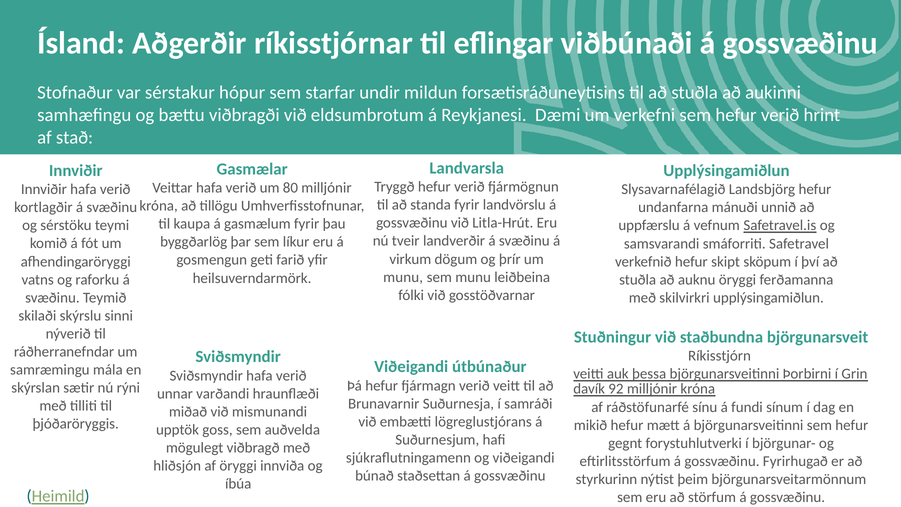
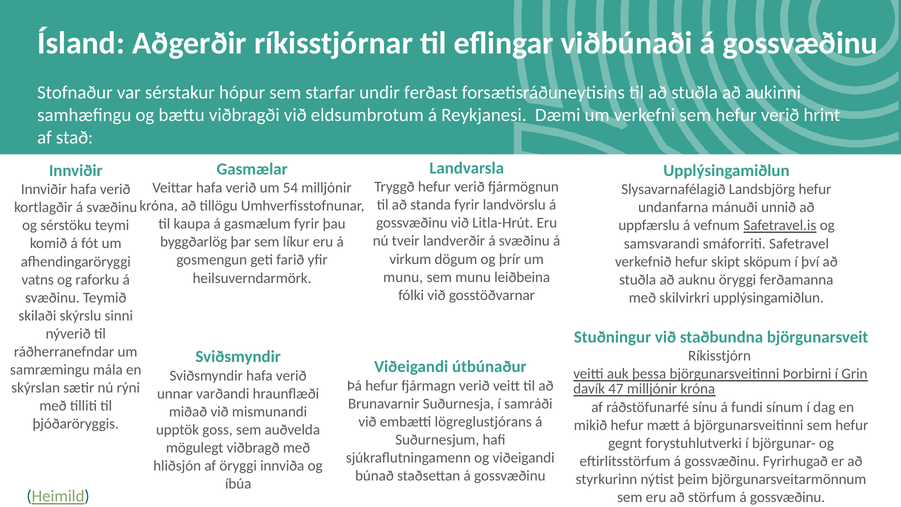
mildun: mildun -> ferðast
80: 80 -> 54
92: 92 -> 47
